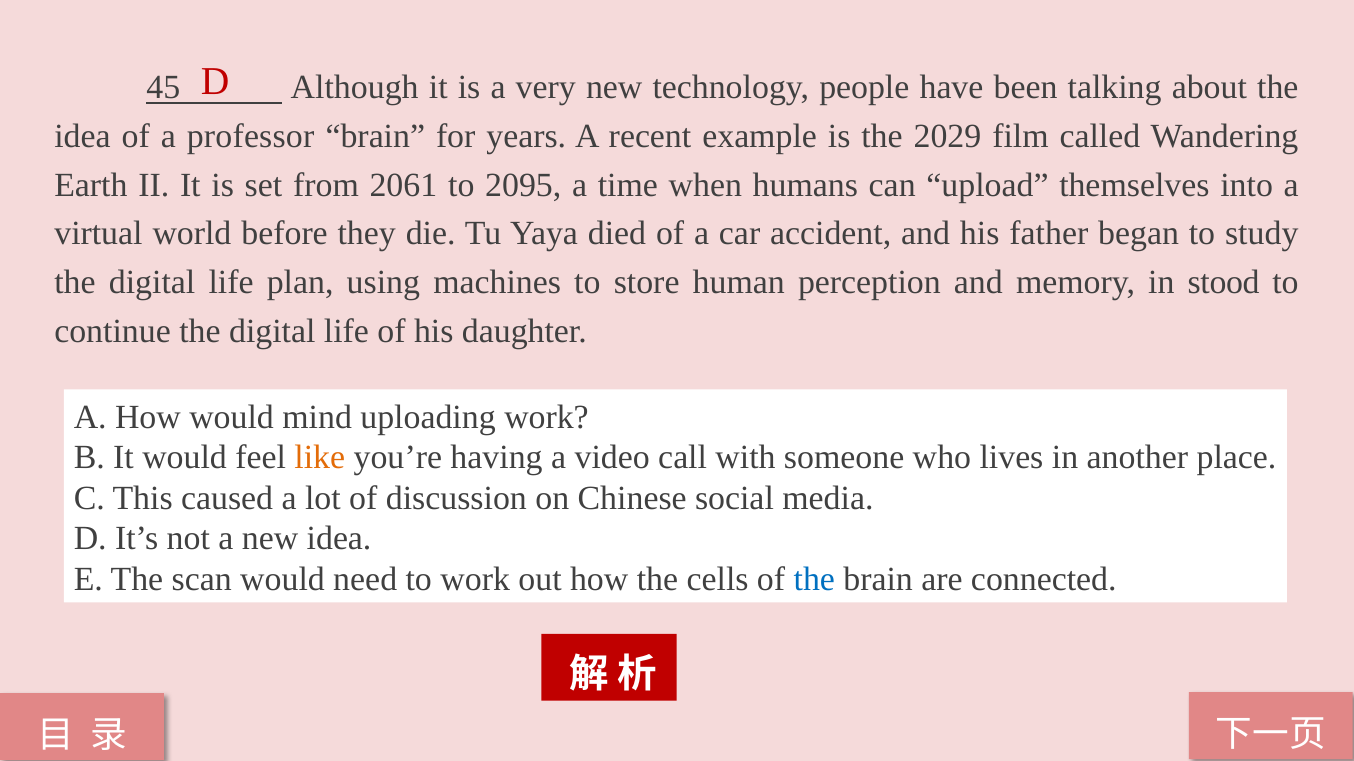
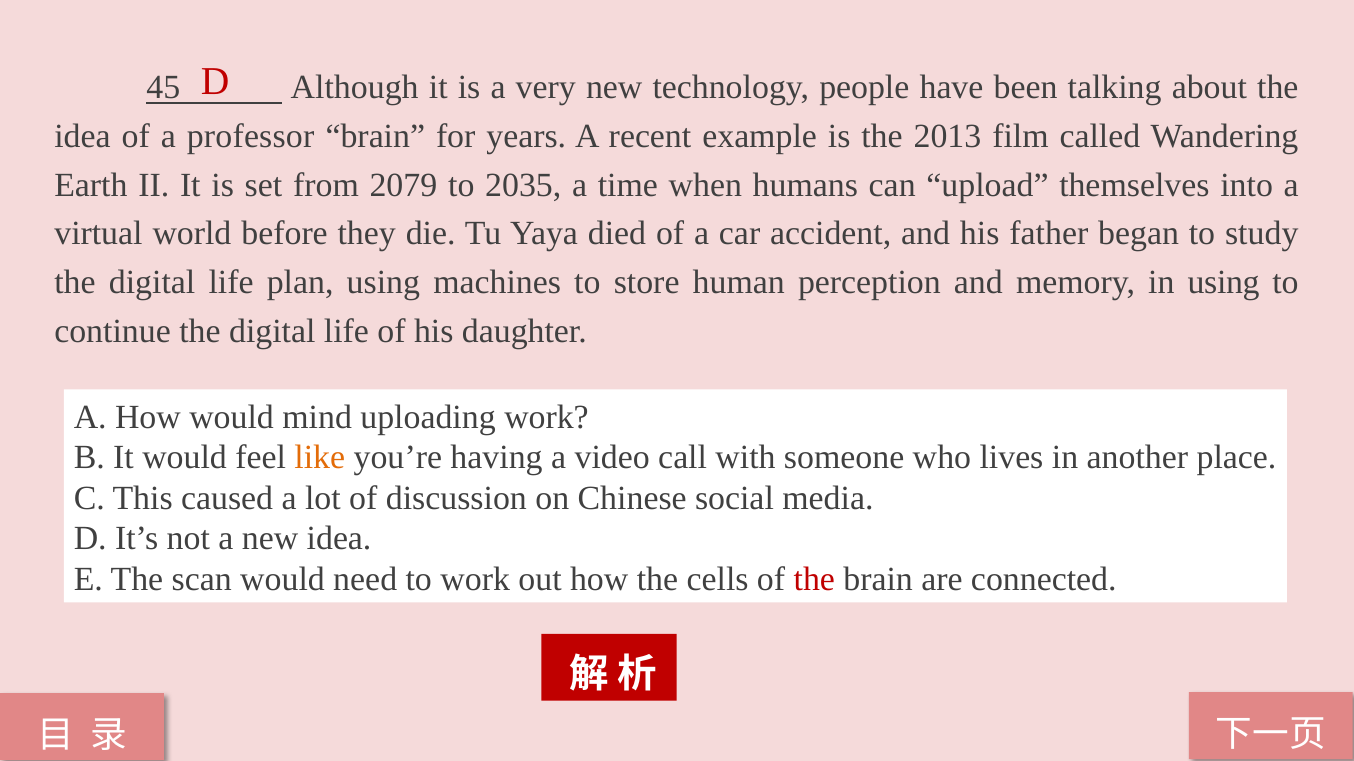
2029: 2029 -> 2013
2061: 2061 -> 2079
2095: 2095 -> 2035
in stood: stood -> using
the at (814, 580) colour: blue -> red
